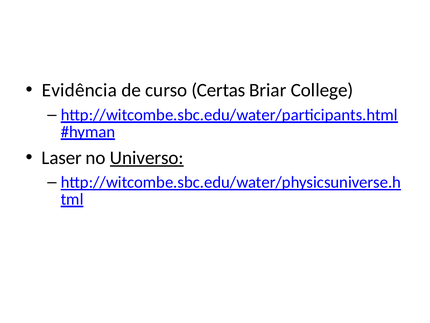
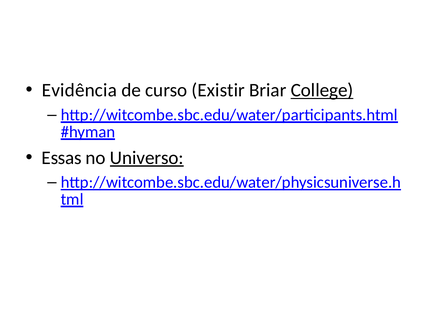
Certas: Certas -> Existir
College underline: none -> present
Laser: Laser -> Essas
